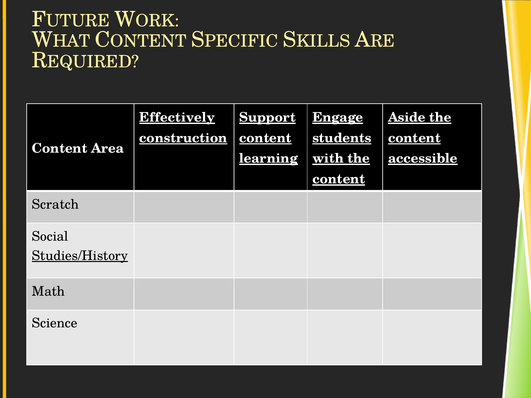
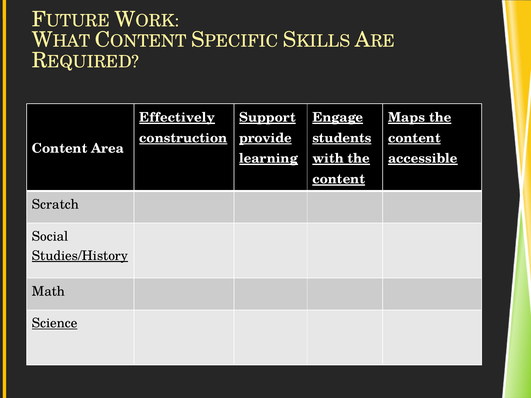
Aside: Aside -> Maps
content at (265, 138): content -> provide
Science underline: none -> present
